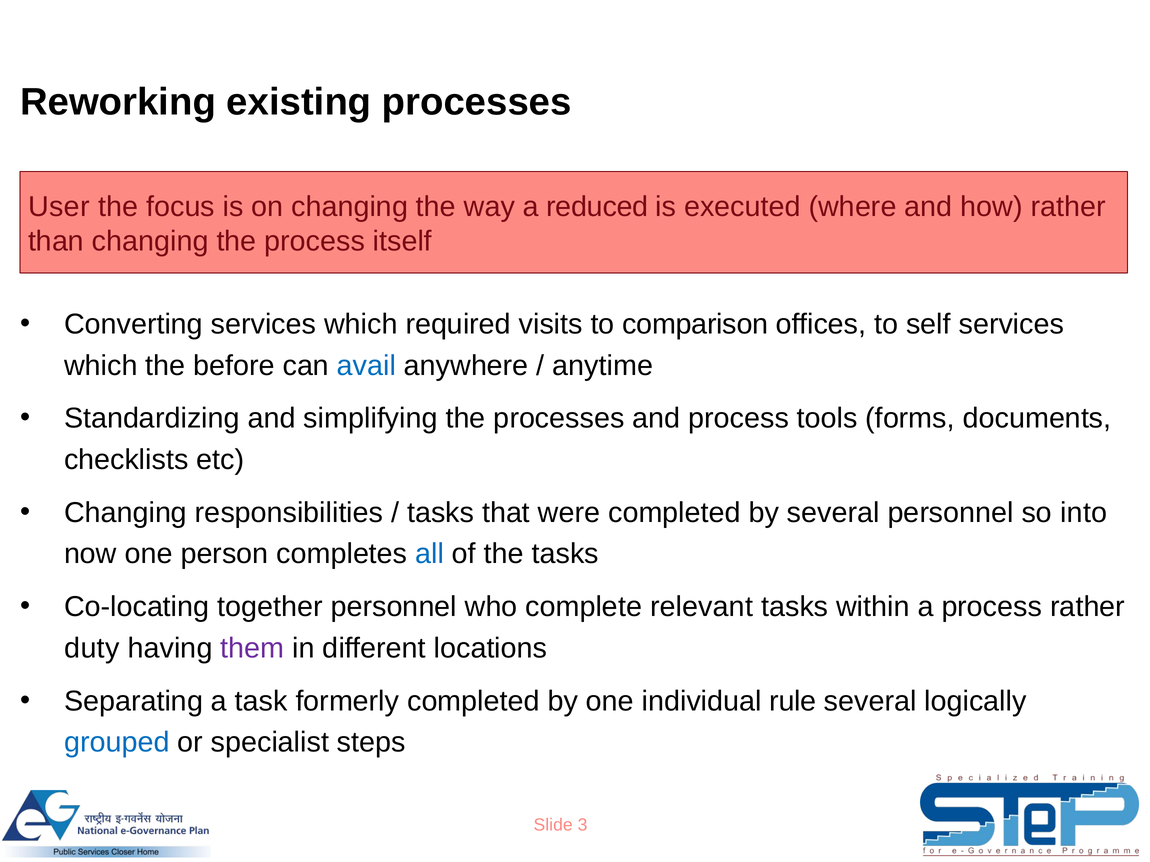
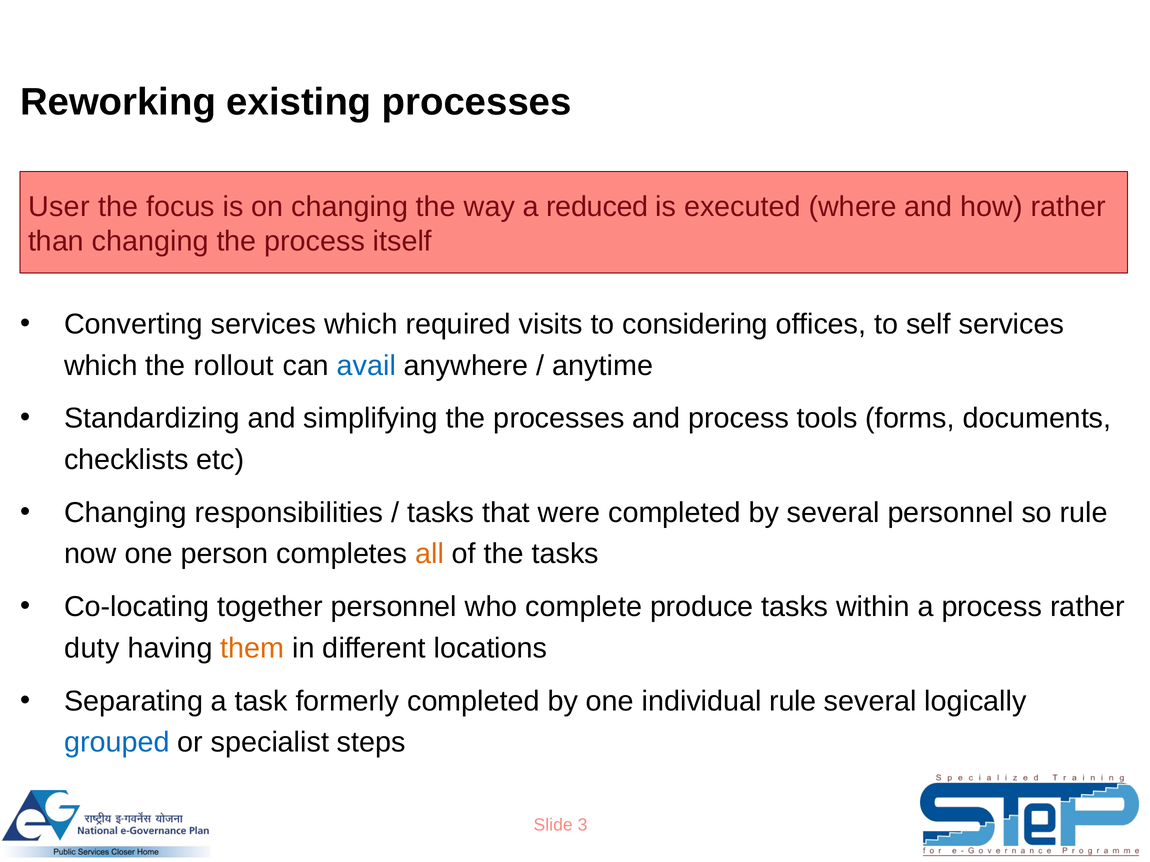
comparison: comparison -> considering
before: before -> rollout
so into: into -> rule
all colour: blue -> orange
relevant: relevant -> produce
them colour: purple -> orange
